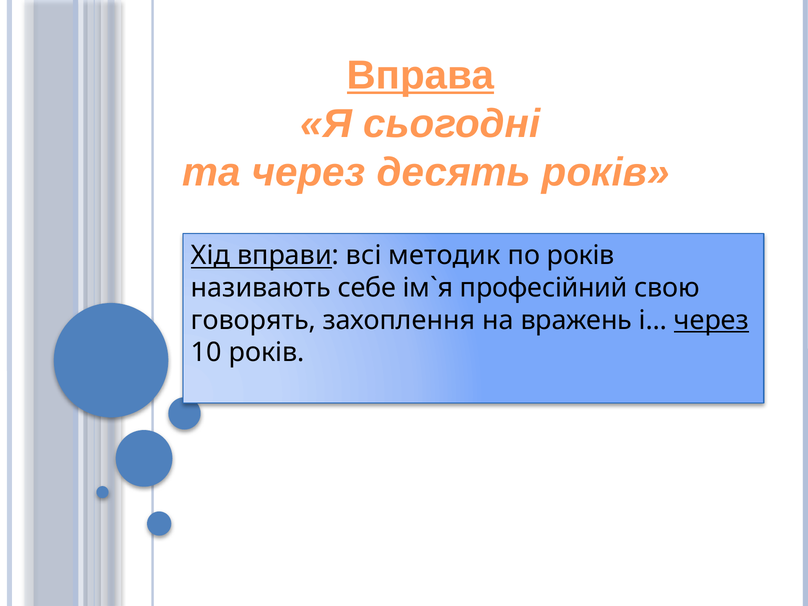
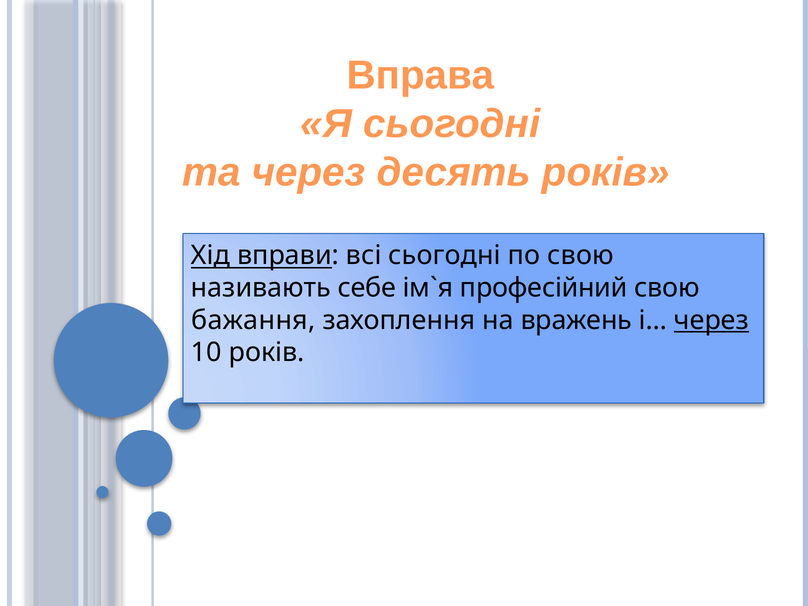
Вправа underline: present -> none
всі методик: методик -> сьогодні
по років: років -> свою
говорять: говорять -> бажання
